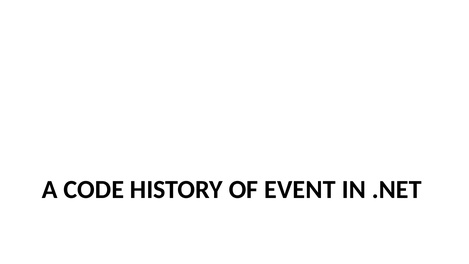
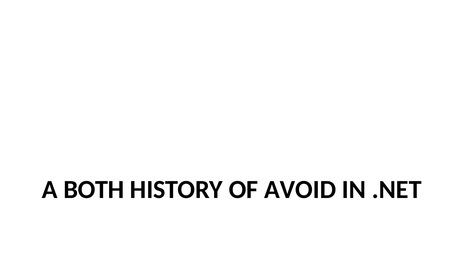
CODE: CODE -> BOTH
EVENT: EVENT -> AVOID
